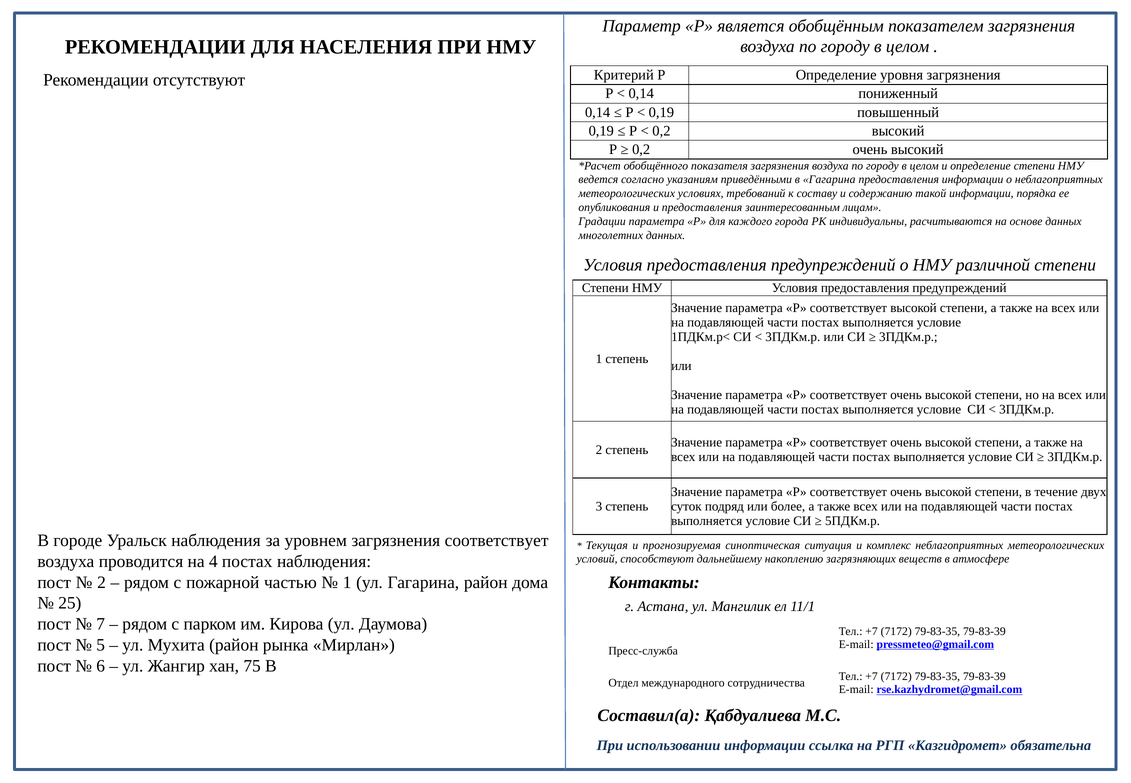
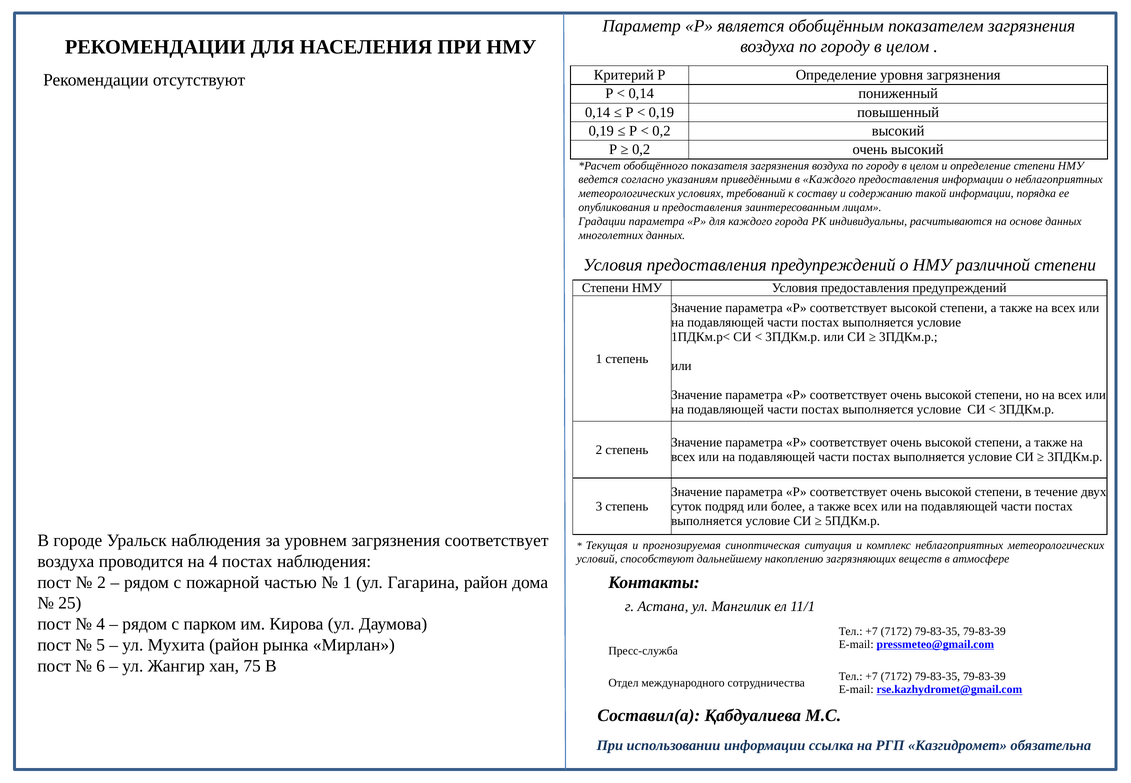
в Гагарина: Гагарина -> Каждого
7 at (101, 624): 7 -> 4
